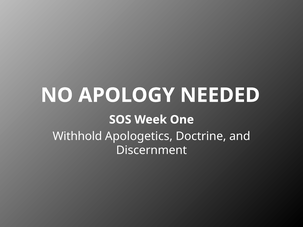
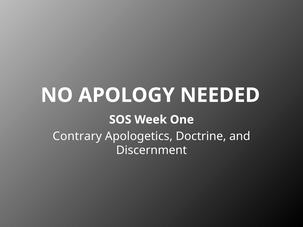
Withhold: Withhold -> Contrary
